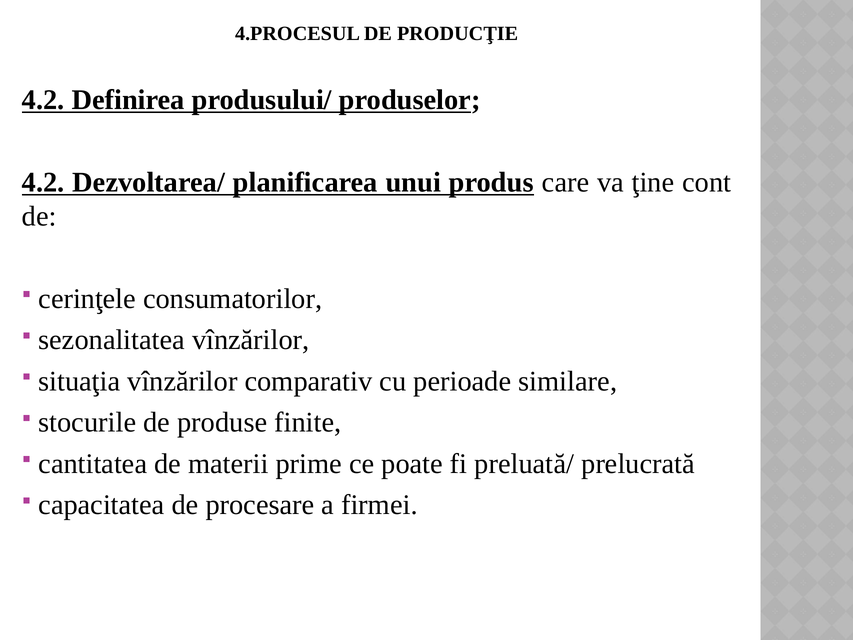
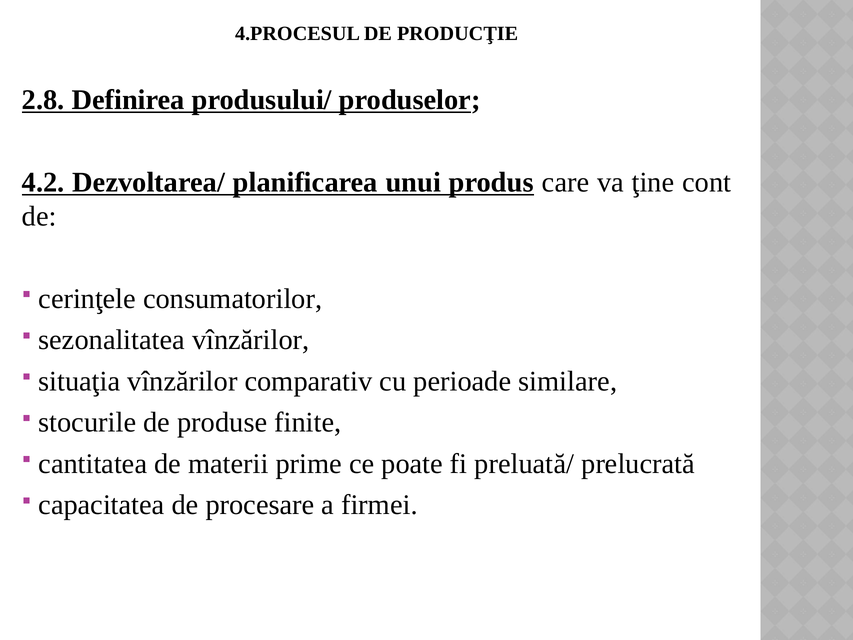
4.2 at (43, 100): 4.2 -> 2.8
